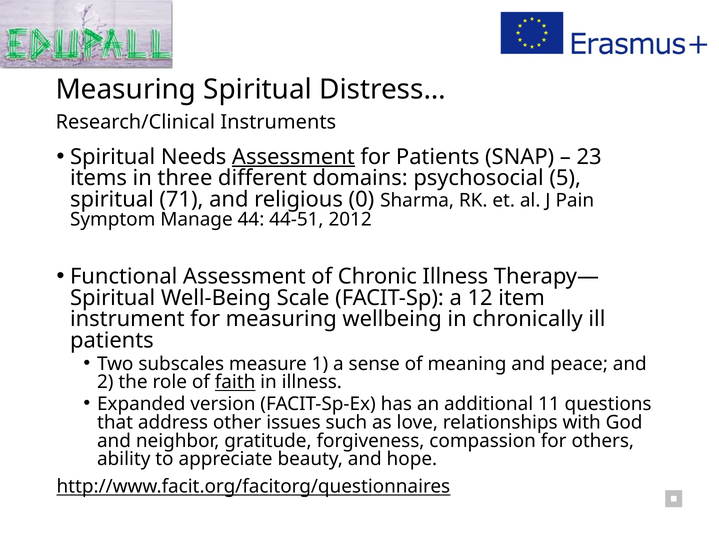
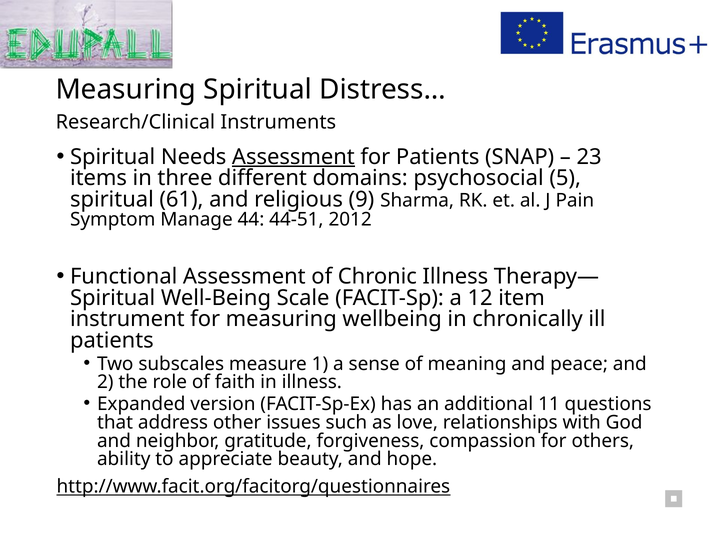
71: 71 -> 61
0: 0 -> 9
faith underline: present -> none
